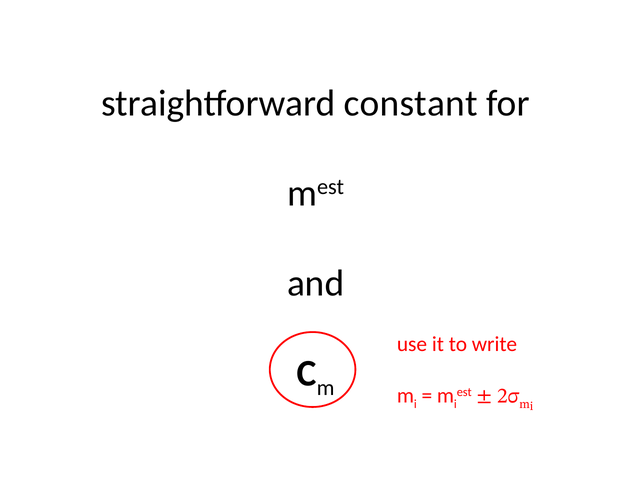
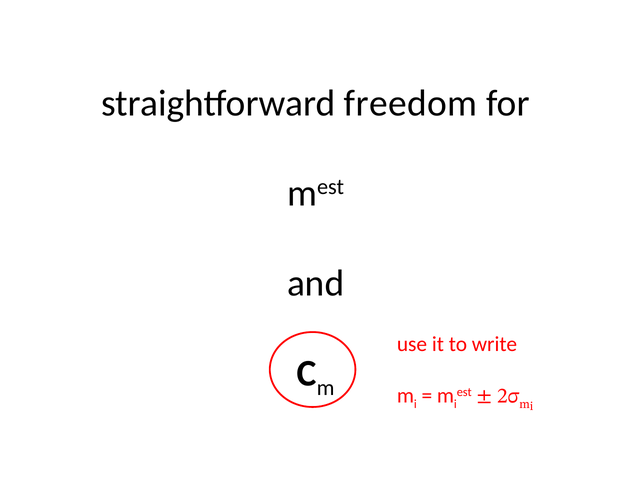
constant: constant -> freedom
